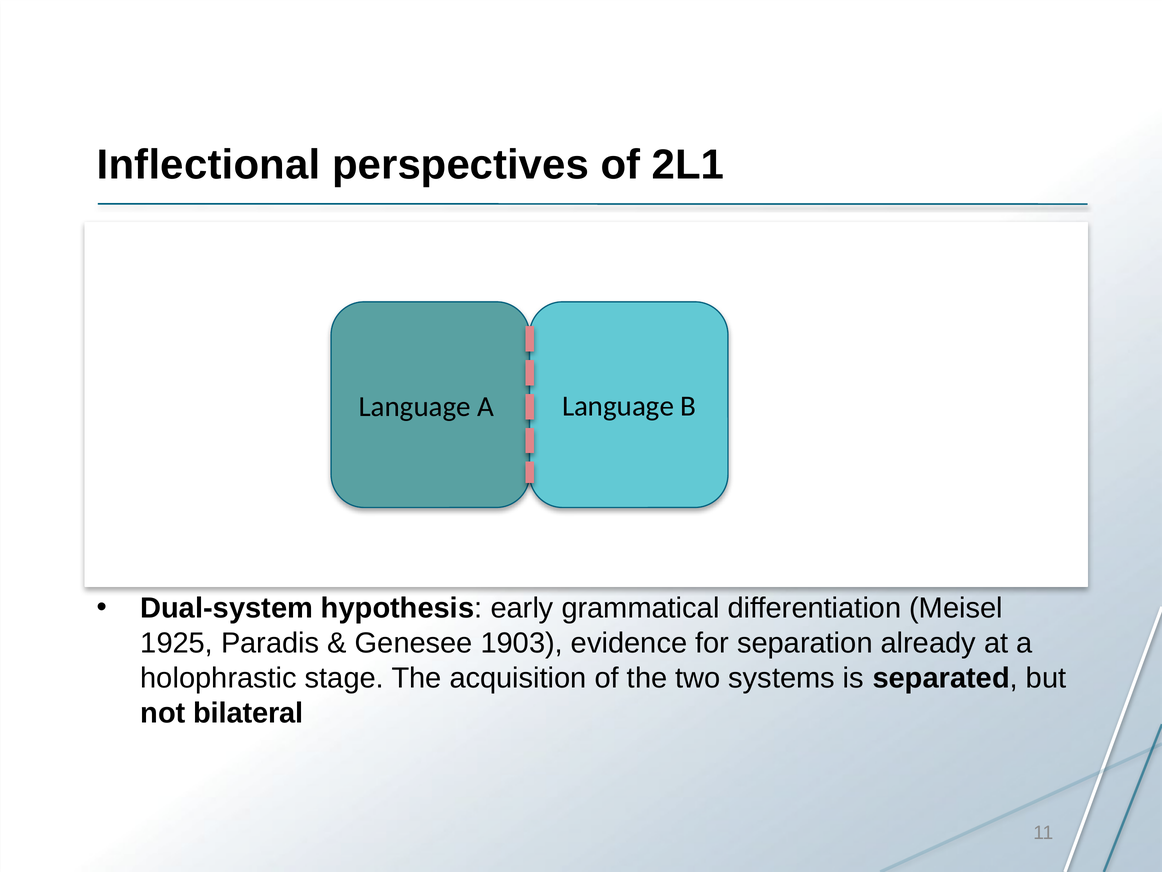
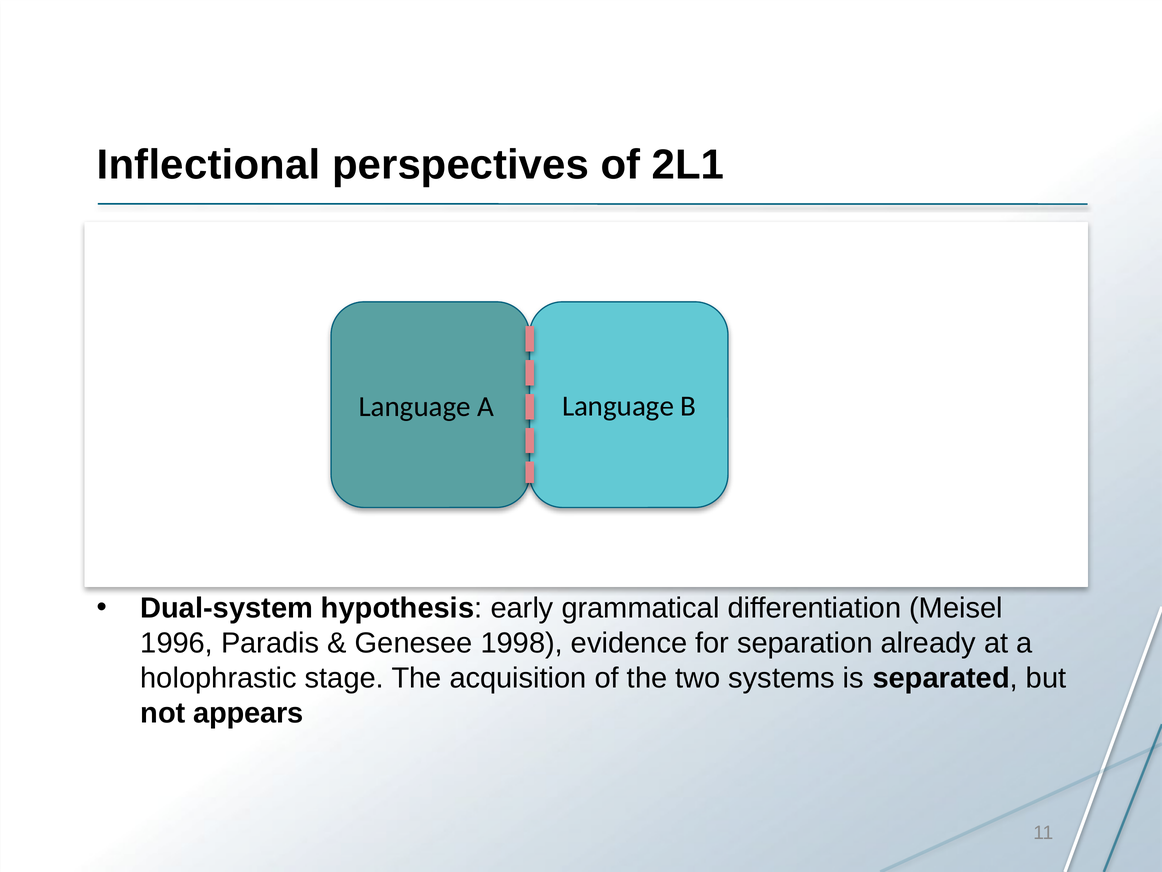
1925: 1925 -> 1996
1903: 1903 -> 1998
bilateral: bilateral -> appears
